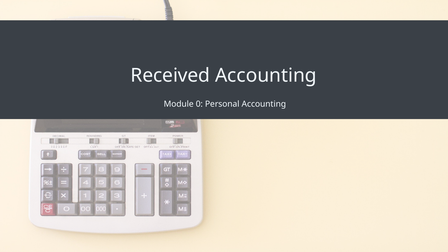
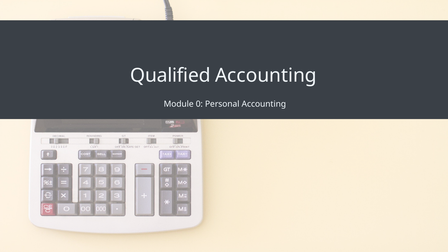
Received: Received -> Qualified
